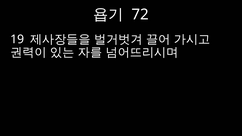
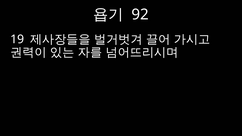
72: 72 -> 92
